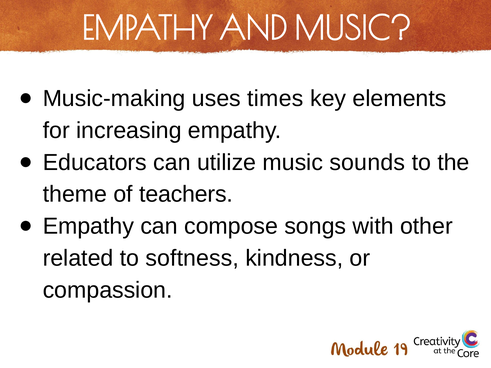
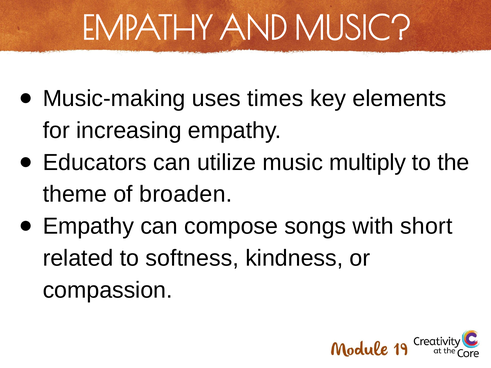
sounds: sounds -> multiply
teachers: teachers -> broaden
other: other -> short
